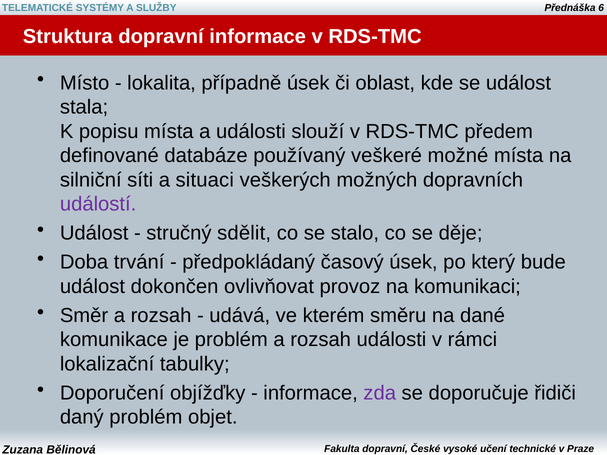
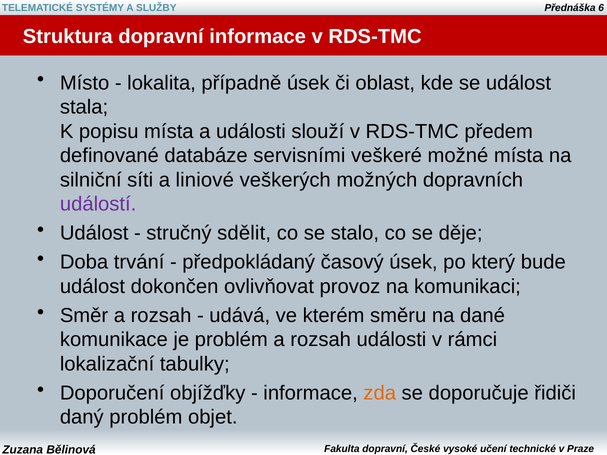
používaný: používaný -> servisními
situaci: situaci -> liniové
zda colour: purple -> orange
